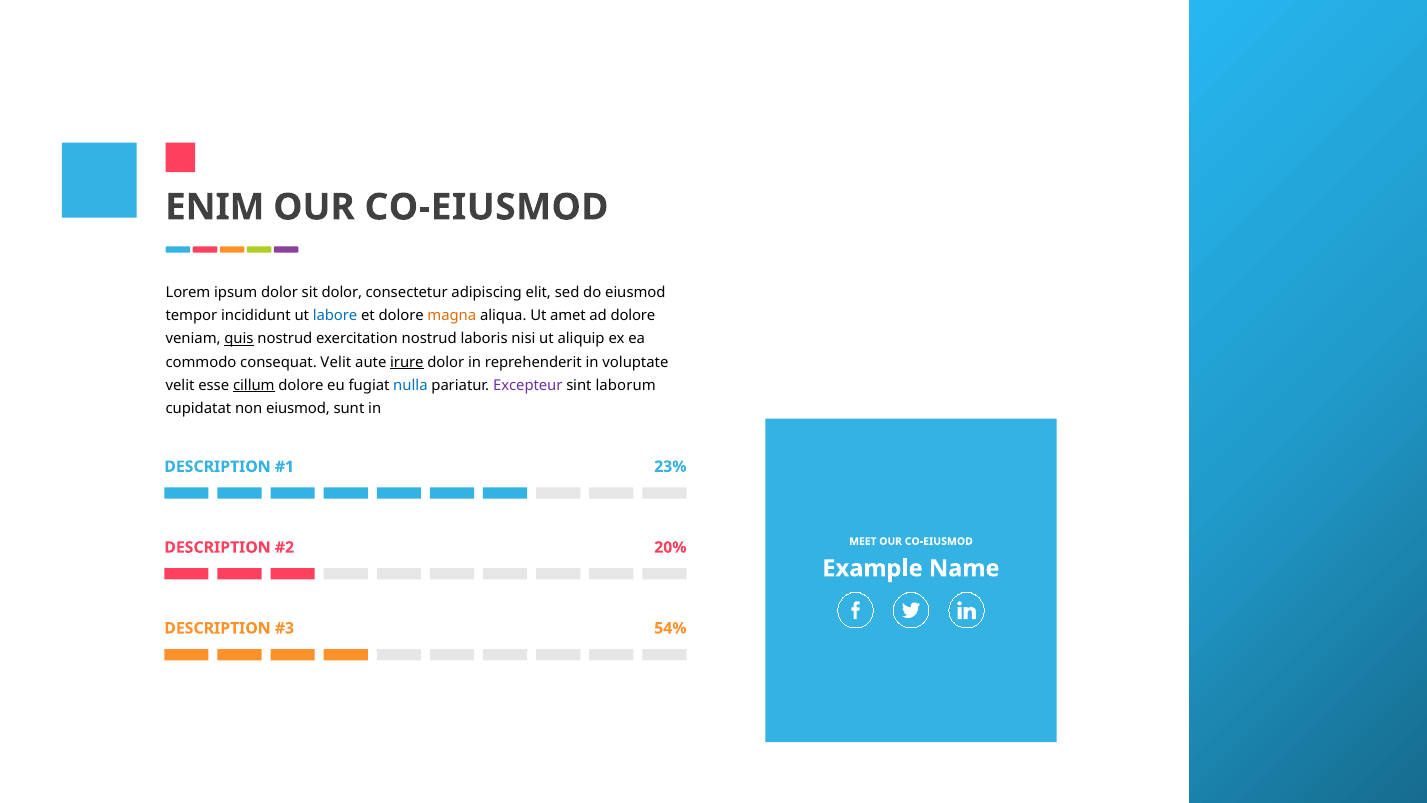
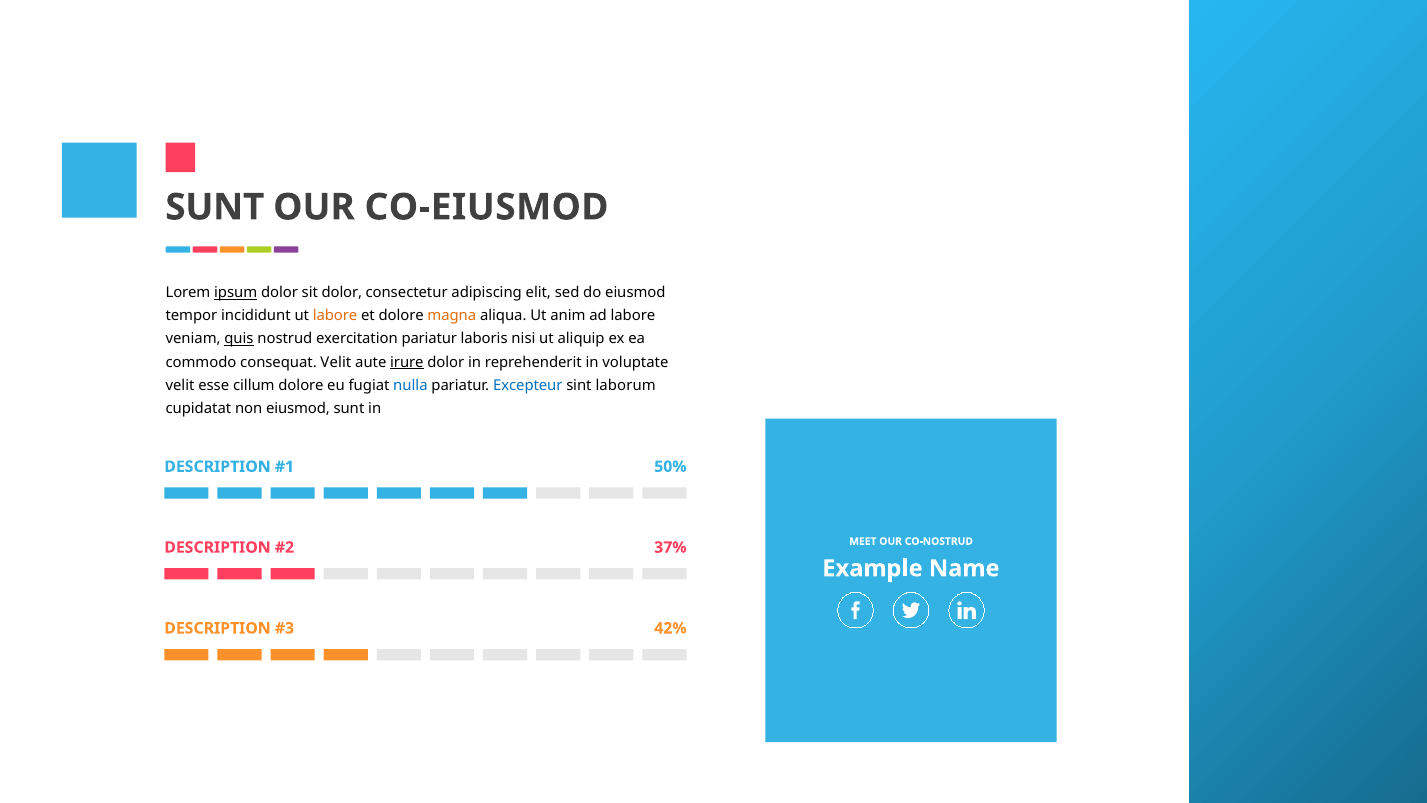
ENIM at (215, 207): ENIM -> SUNT
ipsum underline: none -> present
labore at (335, 316) colour: blue -> orange
amet: amet -> anim
ad dolore: dolore -> labore
exercitation nostrud: nostrud -> pariatur
cillum underline: present -> none
Excepteur colour: purple -> blue
23%: 23% -> 50%
MEET OUR CO-EIUSMOD: CO-EIUSMOD -> CO-NOSTRUD
20%: 20% -> 37%
54%: 54% -> 42%
